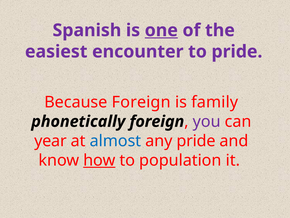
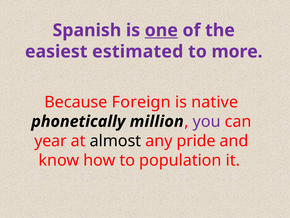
encounter: encounter -> estimated
to pride: pride -> more
family: family -> native
phonetically foreign: foreign -> million
almost colour: blue -> black
how underline: present -> none
